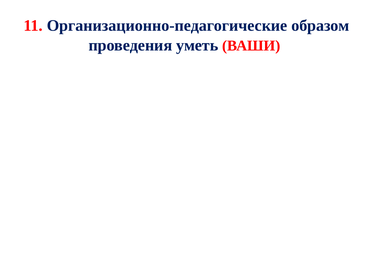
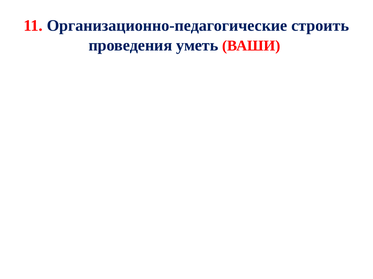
образом: образом -> строить
